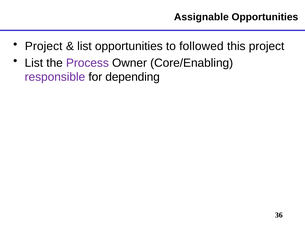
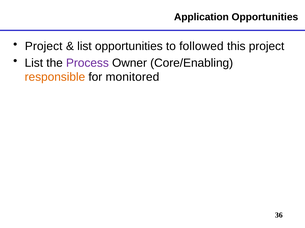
Assignable: Assignable -> Application
responsible colour: purple -> orange
depending: depending -> monitored
